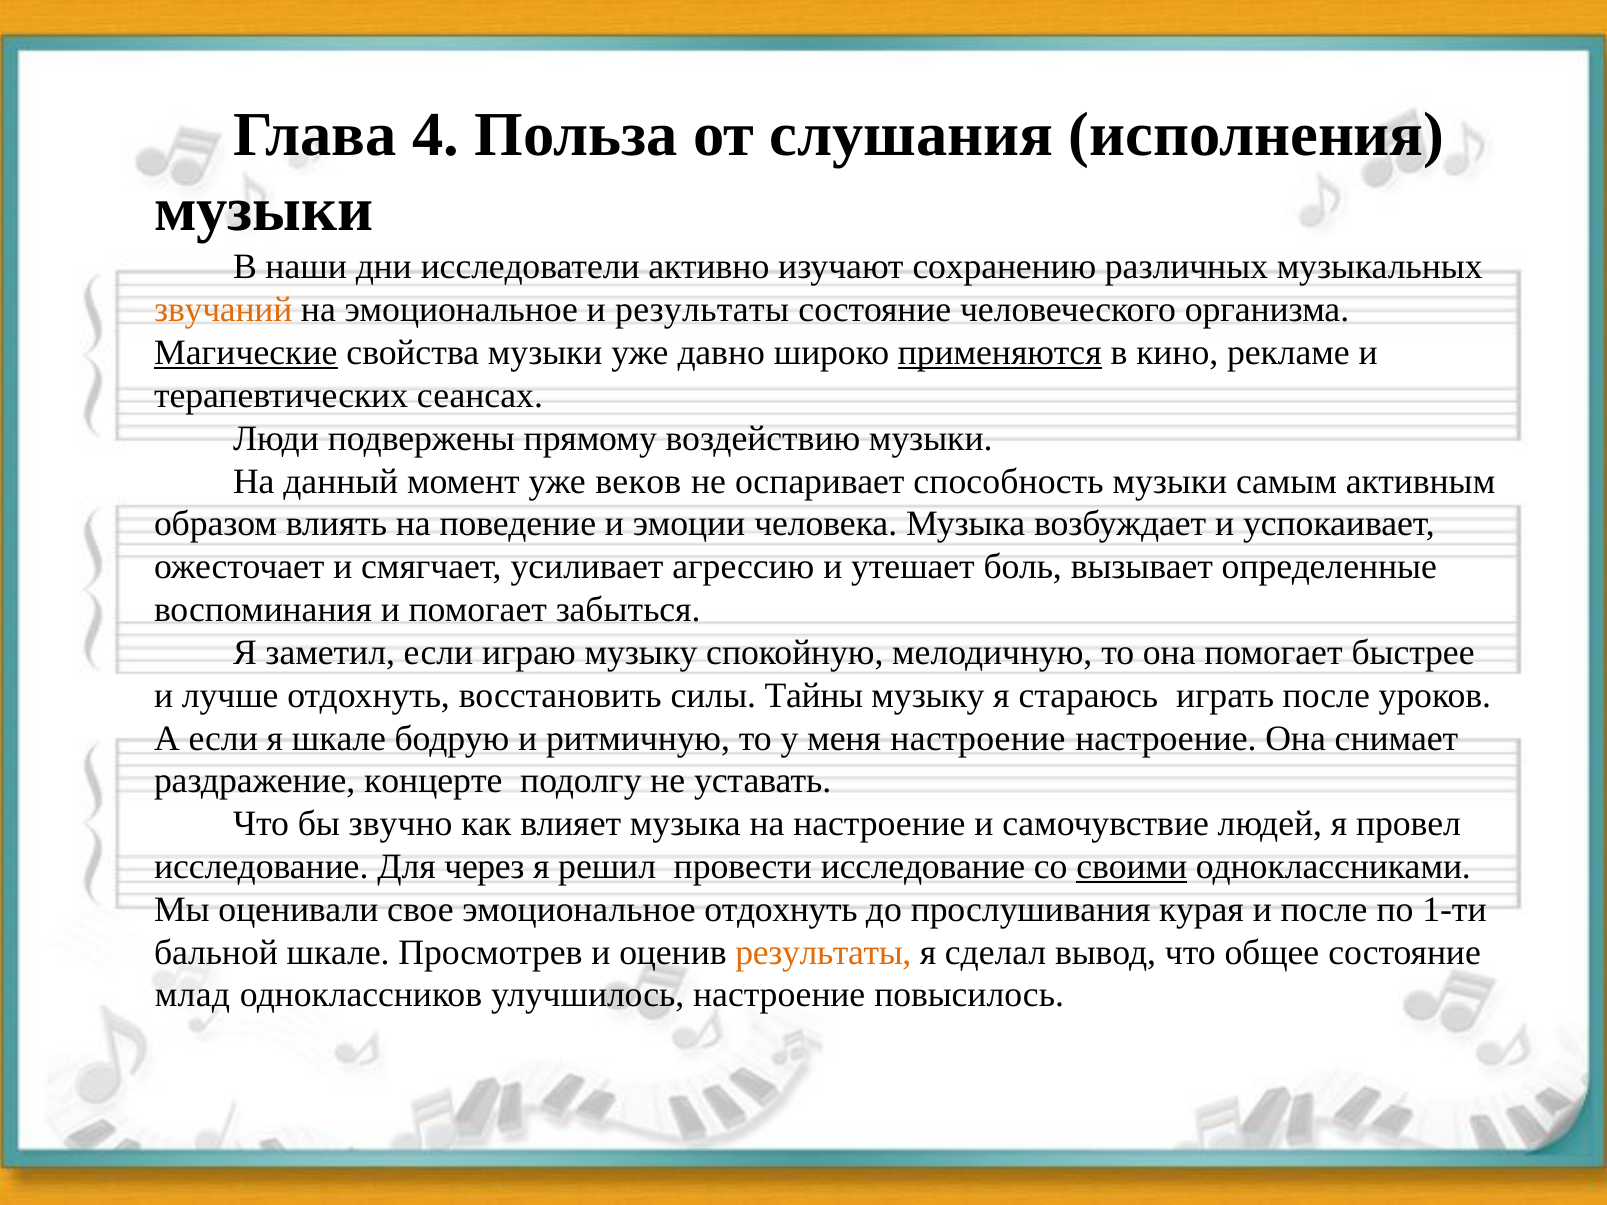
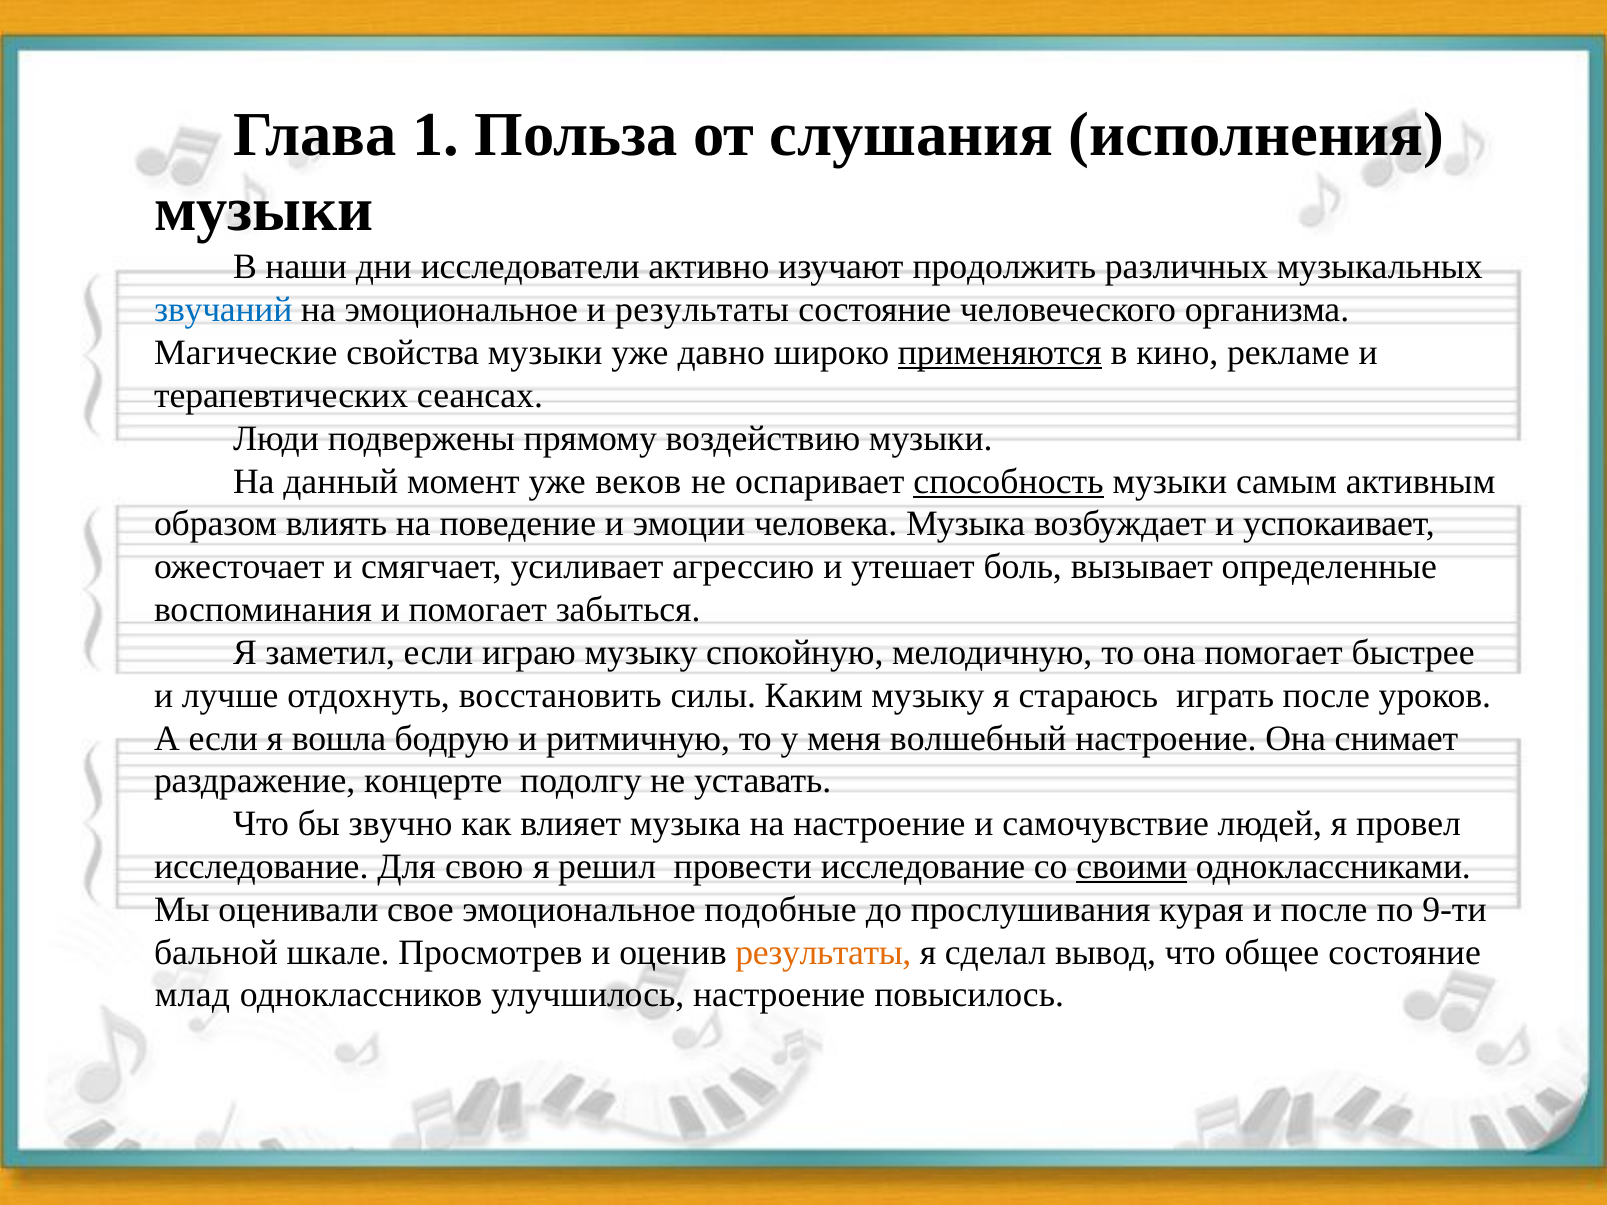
4: 4 -> 1
сохранению: сохранению -> продолжить
звучаний colour: orange -> blue
Магические underline: present -> none
способность underline: none -> present
Тайны: Тайны -> Каким
я шкале: шкале -> вошла
меня настроение: настроение -> волшебный
через: через -> свою
эмоциональное отдохнуть: отдохнуть -> подобные
1-ти: 1-ти -> 9-ти
